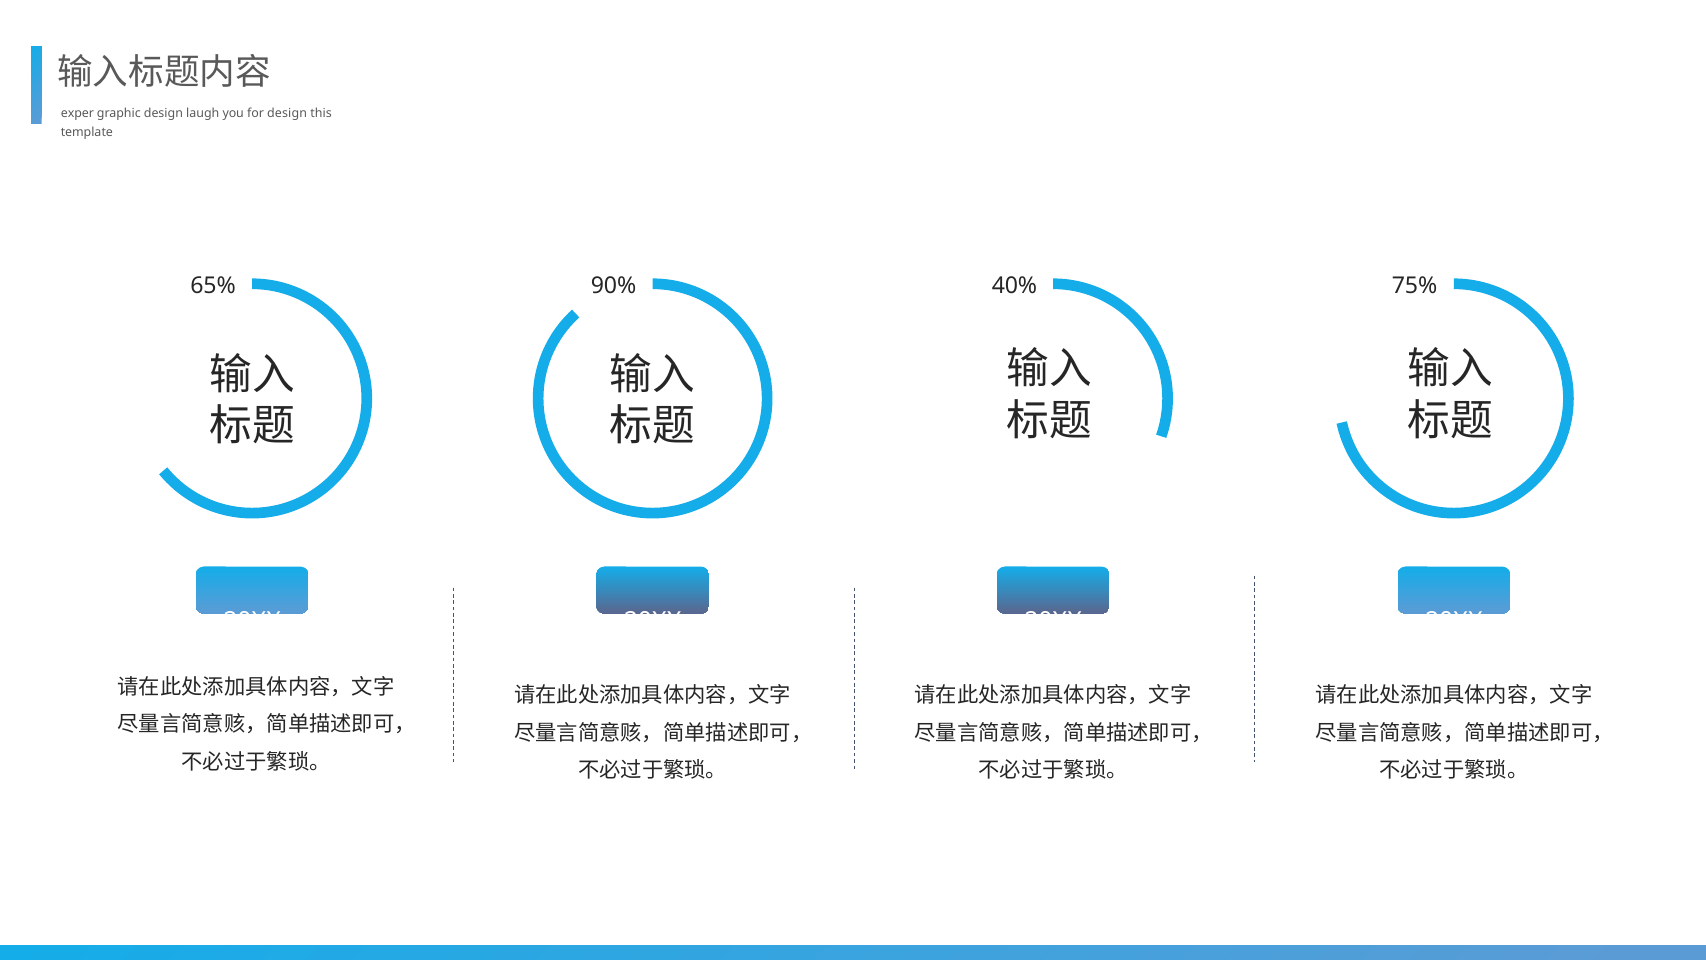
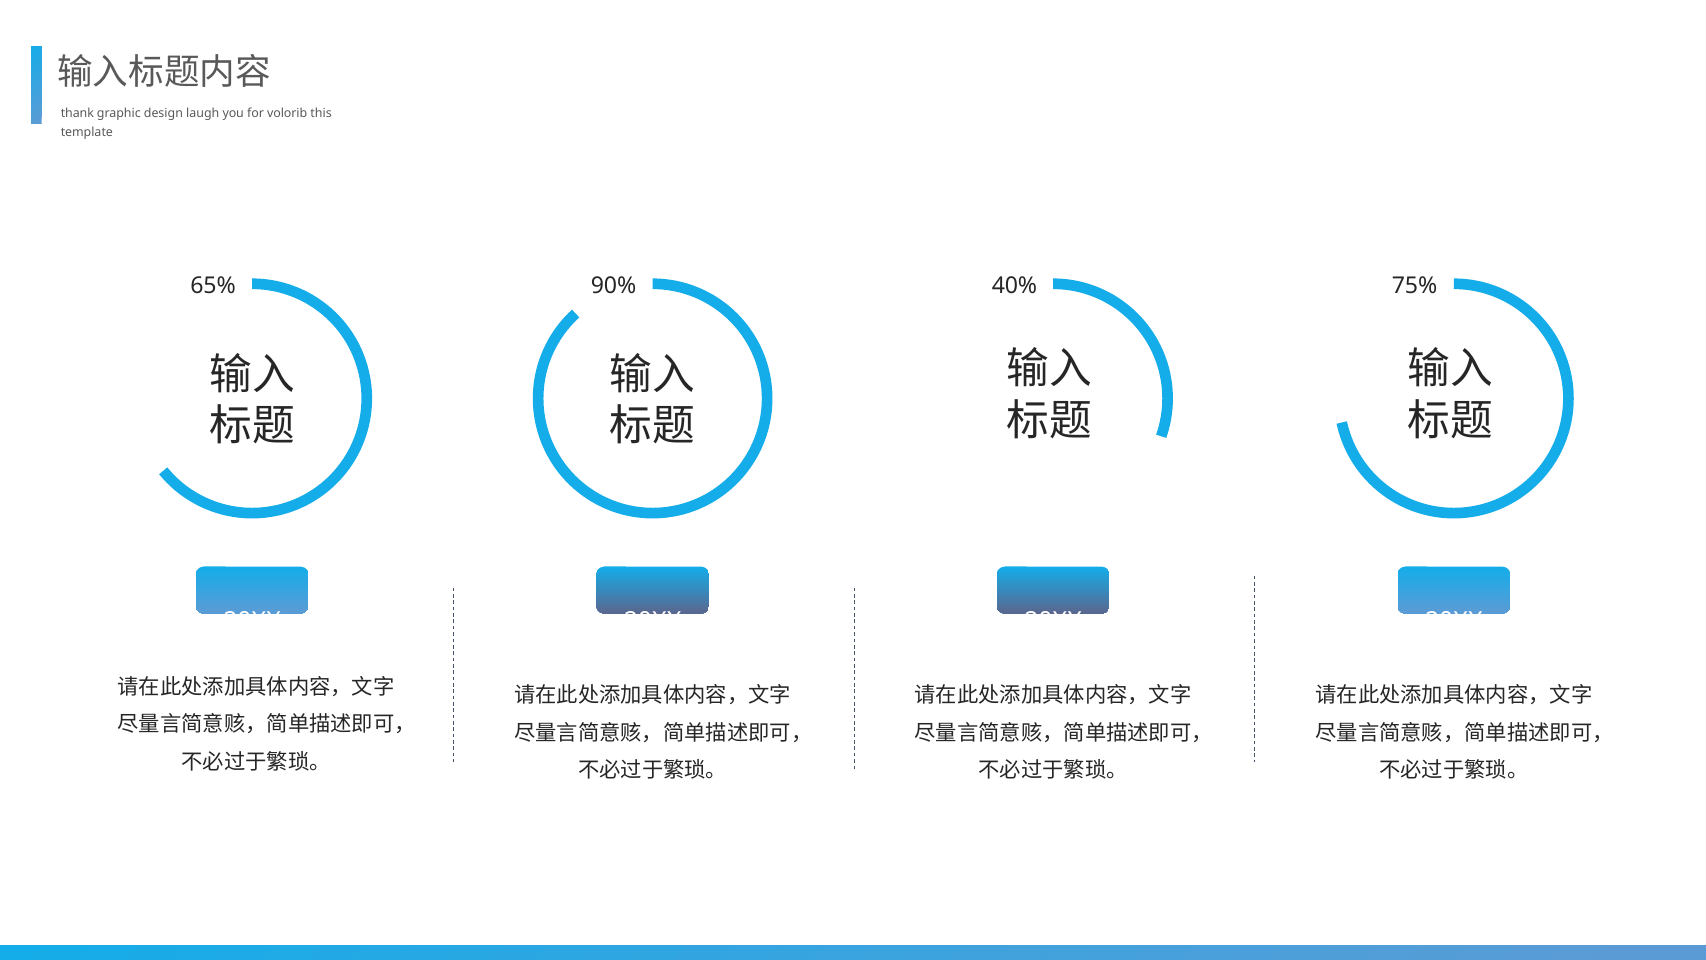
exper: exper -> thank
for design: design -> volorib
